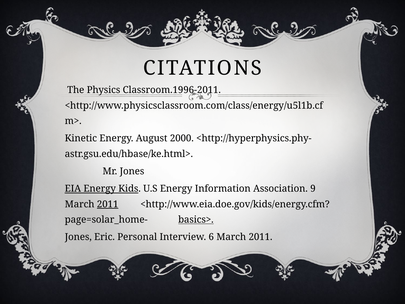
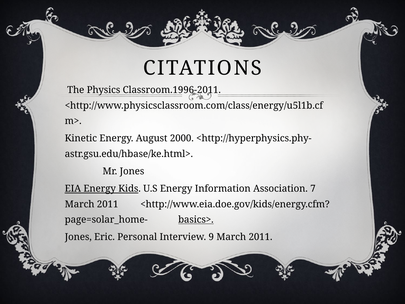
9: 9 -> 7
2011 at (108, 204) underline: present -> none
6: 6 -> 9
